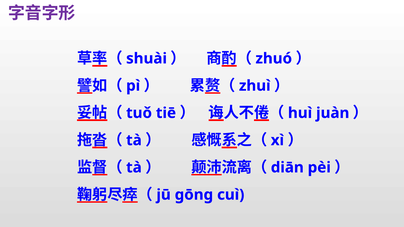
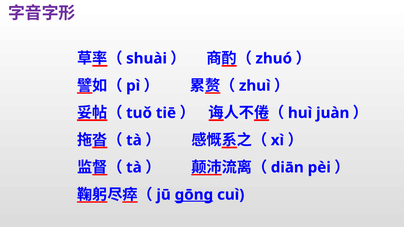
gōng underline: none -> present
